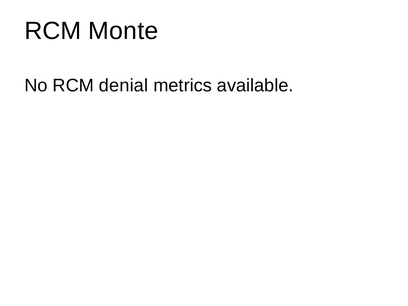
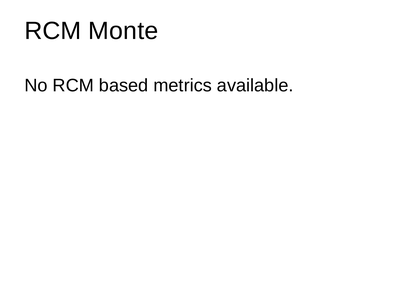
denial: denial -> based
